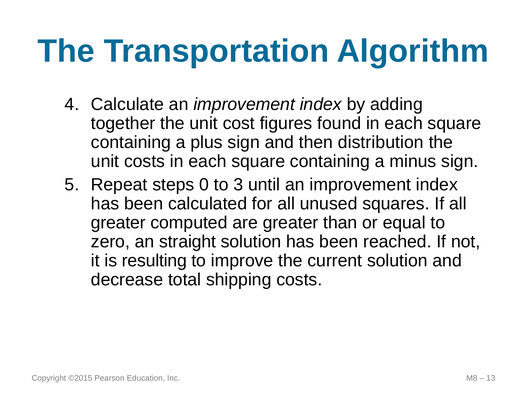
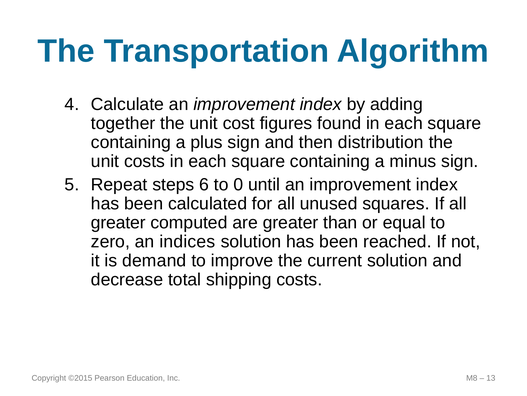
0: 0 -> 6
3: 3 -> 0
straight: straight -> indices
resulting: resulting -> demand
